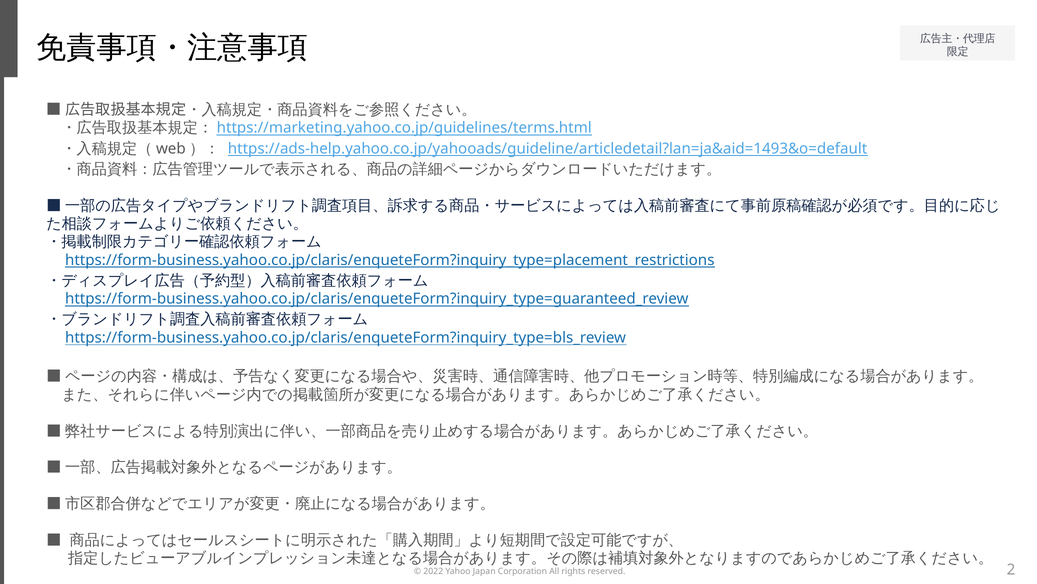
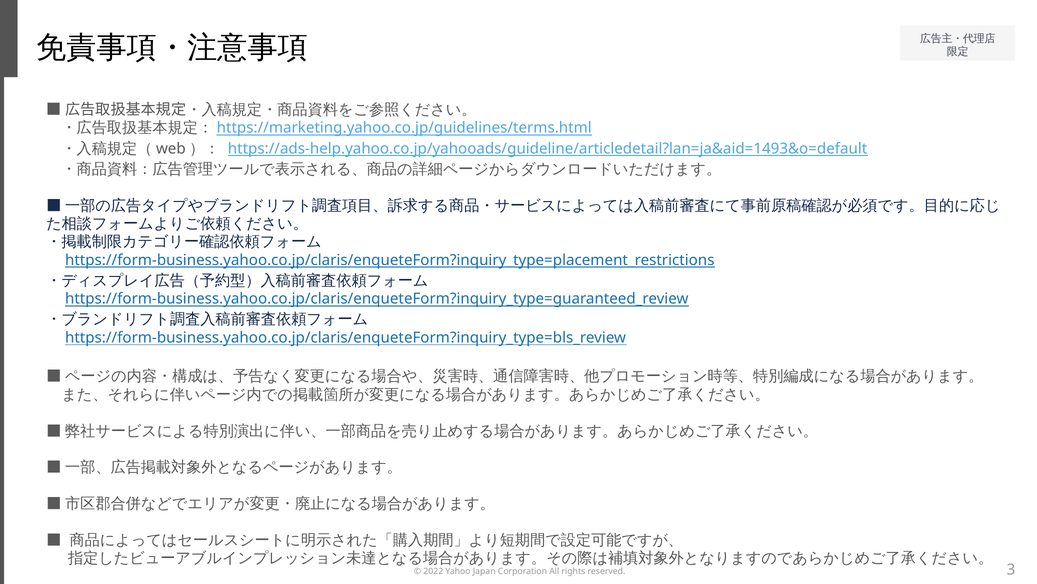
2: 2 -> 3
